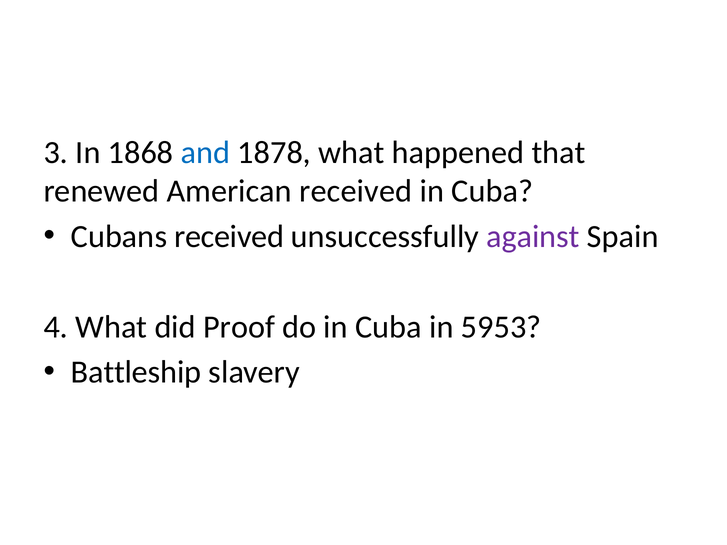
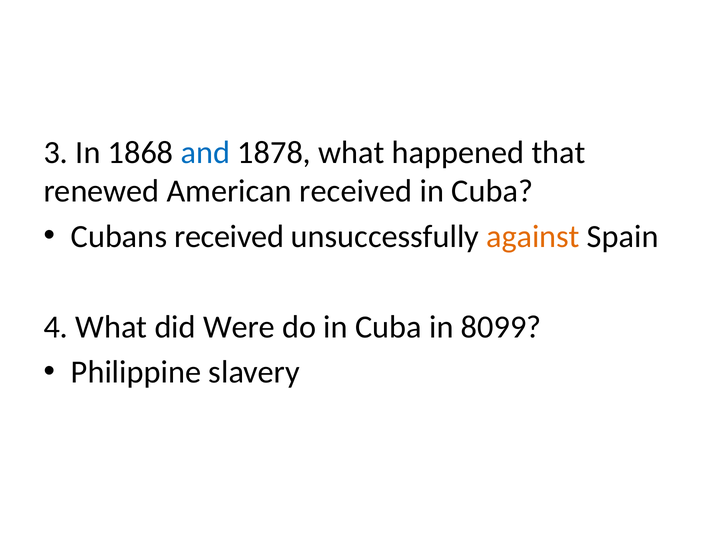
against colour: purple -> orange
Proof: Proof -> Were
5953: 5953 -> 8099
Battleship: Battleship -> Philippine
